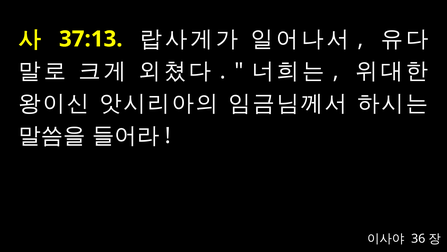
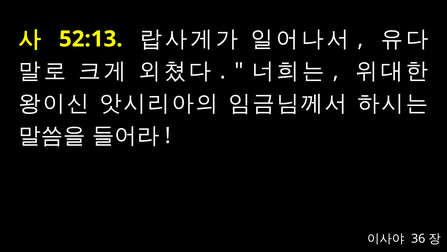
37:13: 37:13 -> 52:13
